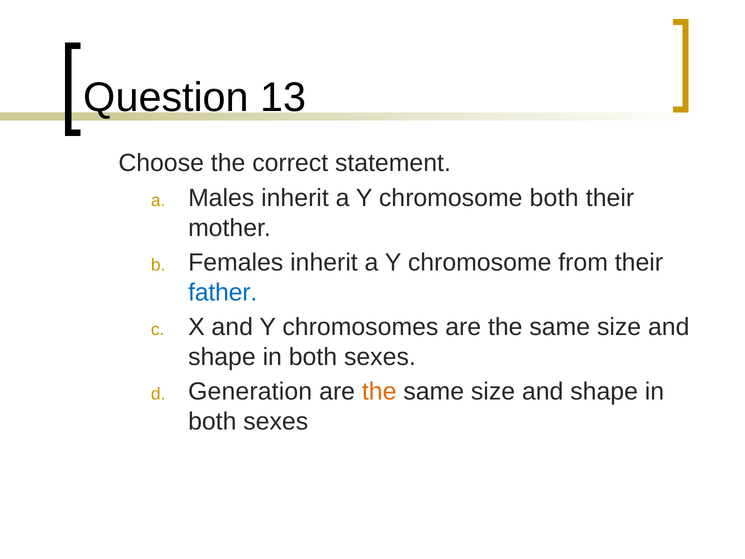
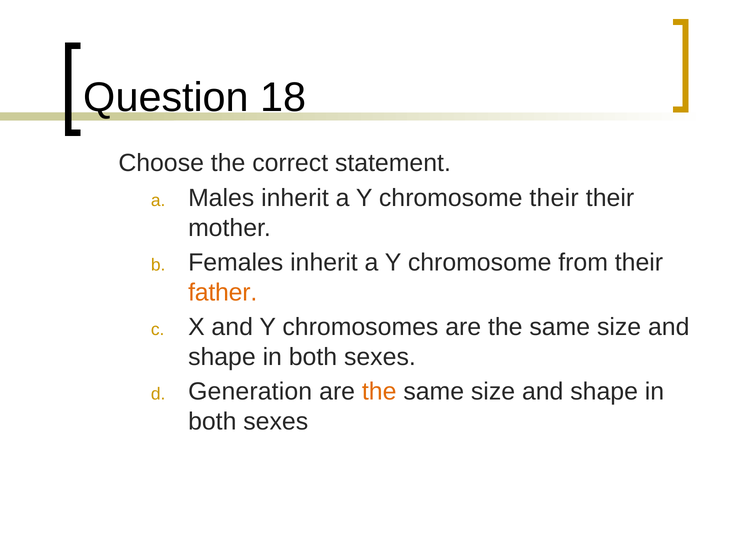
13: 13 -> 18
chromosome both: both -> their
father colour: blue -> orange
